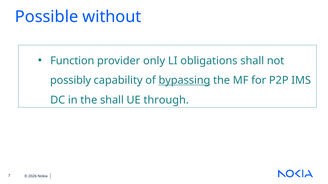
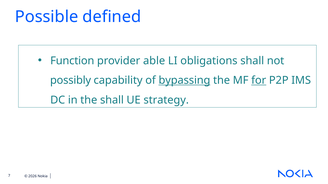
without: without -> defined
only: only -> able
for underline: none -> present
through: through -> strategy
